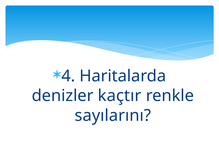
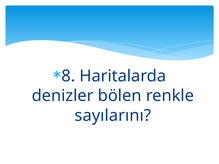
4: 4 -> 8
kaçtır: kaçtır -> bölen
